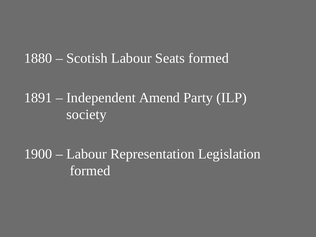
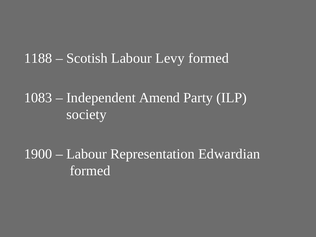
1880: 1880 -> 1188
Seats: Seats -> Levy
1891: 1891 -> 1083
Legislation: Legislation -> Edwardian
